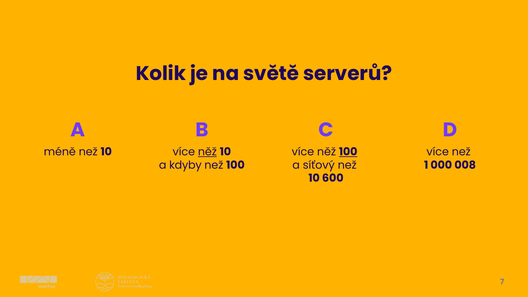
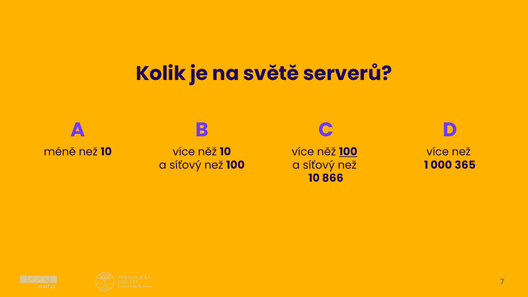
něž at (207, 152) underline: present -> none
kdyby at (185, 165): kdyby -> síťový
008: 008 -> 365
600: 600 -> 866
